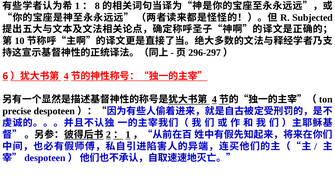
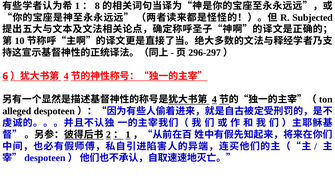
precise: precise -> alleged
